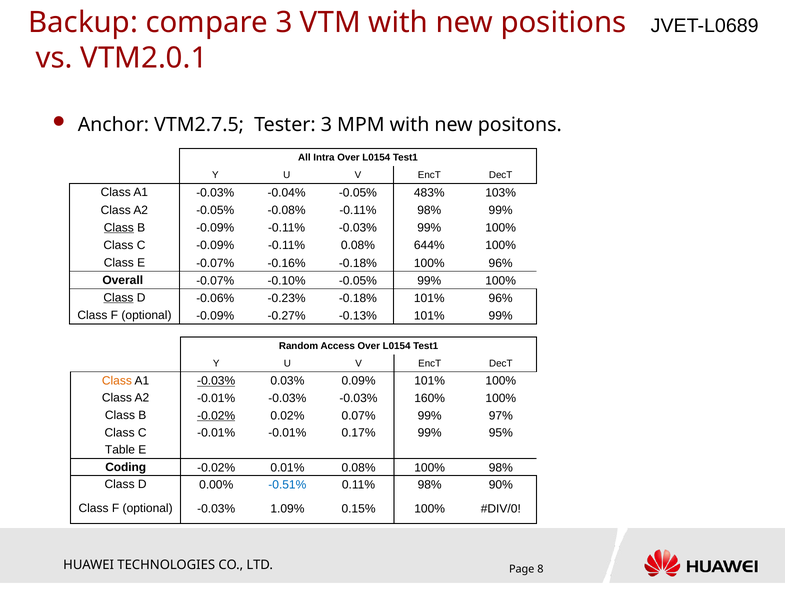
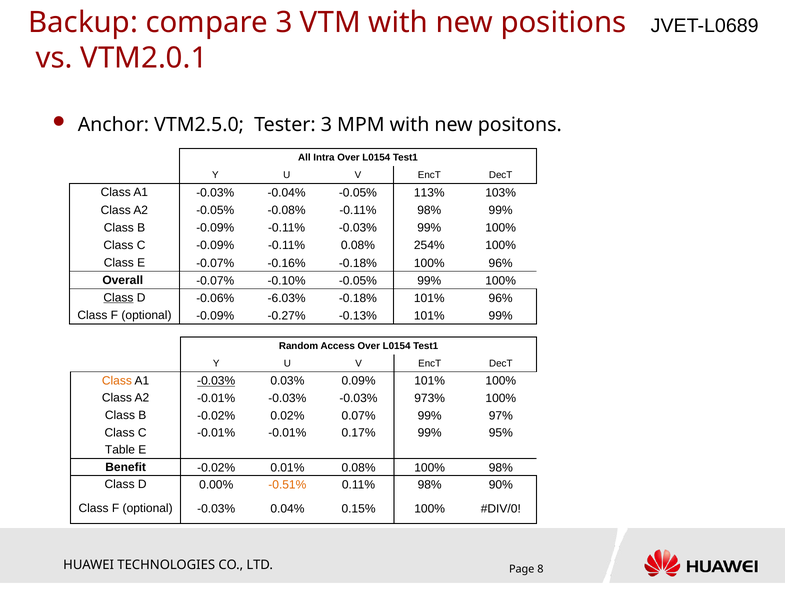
VTM2.7.5: VTM2.7.5 -> VTM2.5.0
483%: 483% -> 113%
Class at (119, 227) underline: present -> none
644%: 644% -> 254%
-0.23%: -0.23% -> -6.03%
160%: 160% -> 973%
-0.02% at (216, 415) underline: present -> none
Coding: Coding -> Benefit
-0.51% colour: blue -> orange
1.09%: 1.09% -> 0.04%
